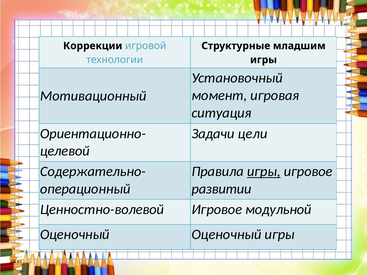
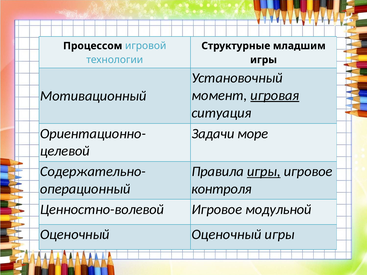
Коррекции: Коррекции -> Процессом
игровая underline: none -> present
цели: цели -> море
развитии: развитии -> контроля
